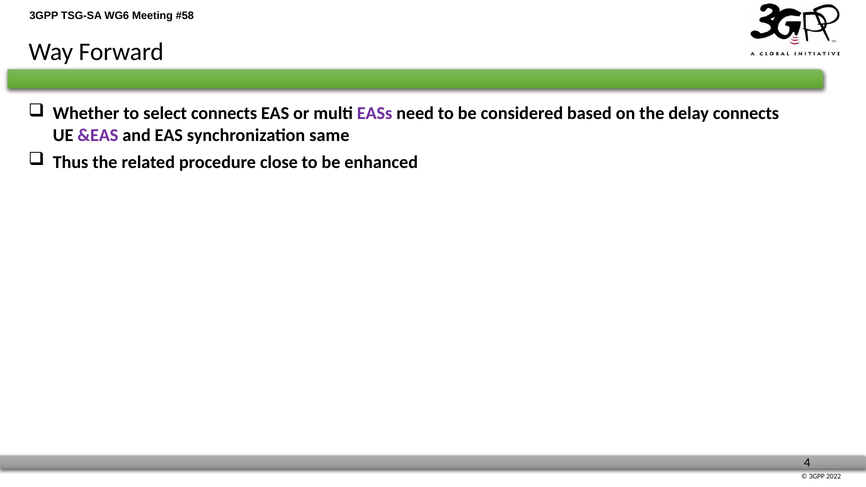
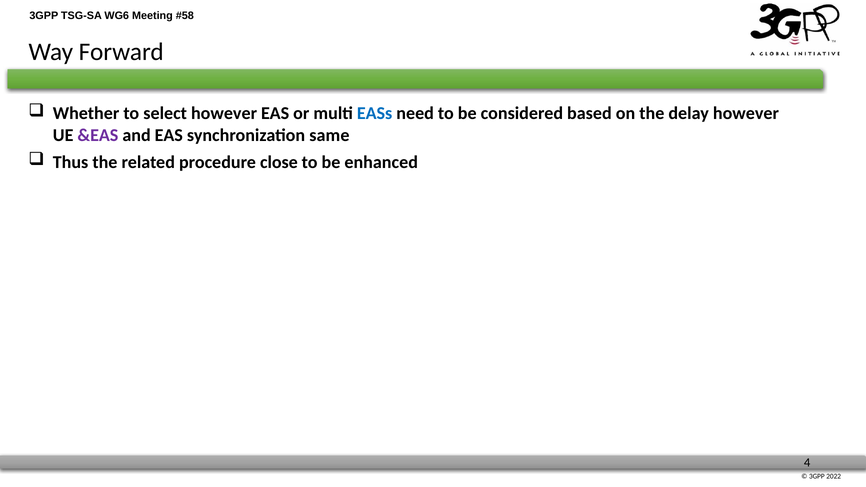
select connects: connects -> however
EASs colour: purple -> blue
delay connects: connects -> however
